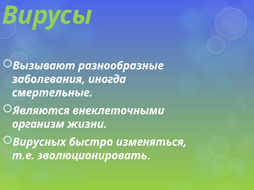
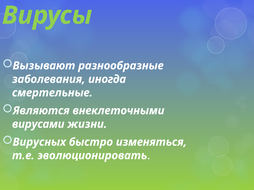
организм: организм -> вирусами
